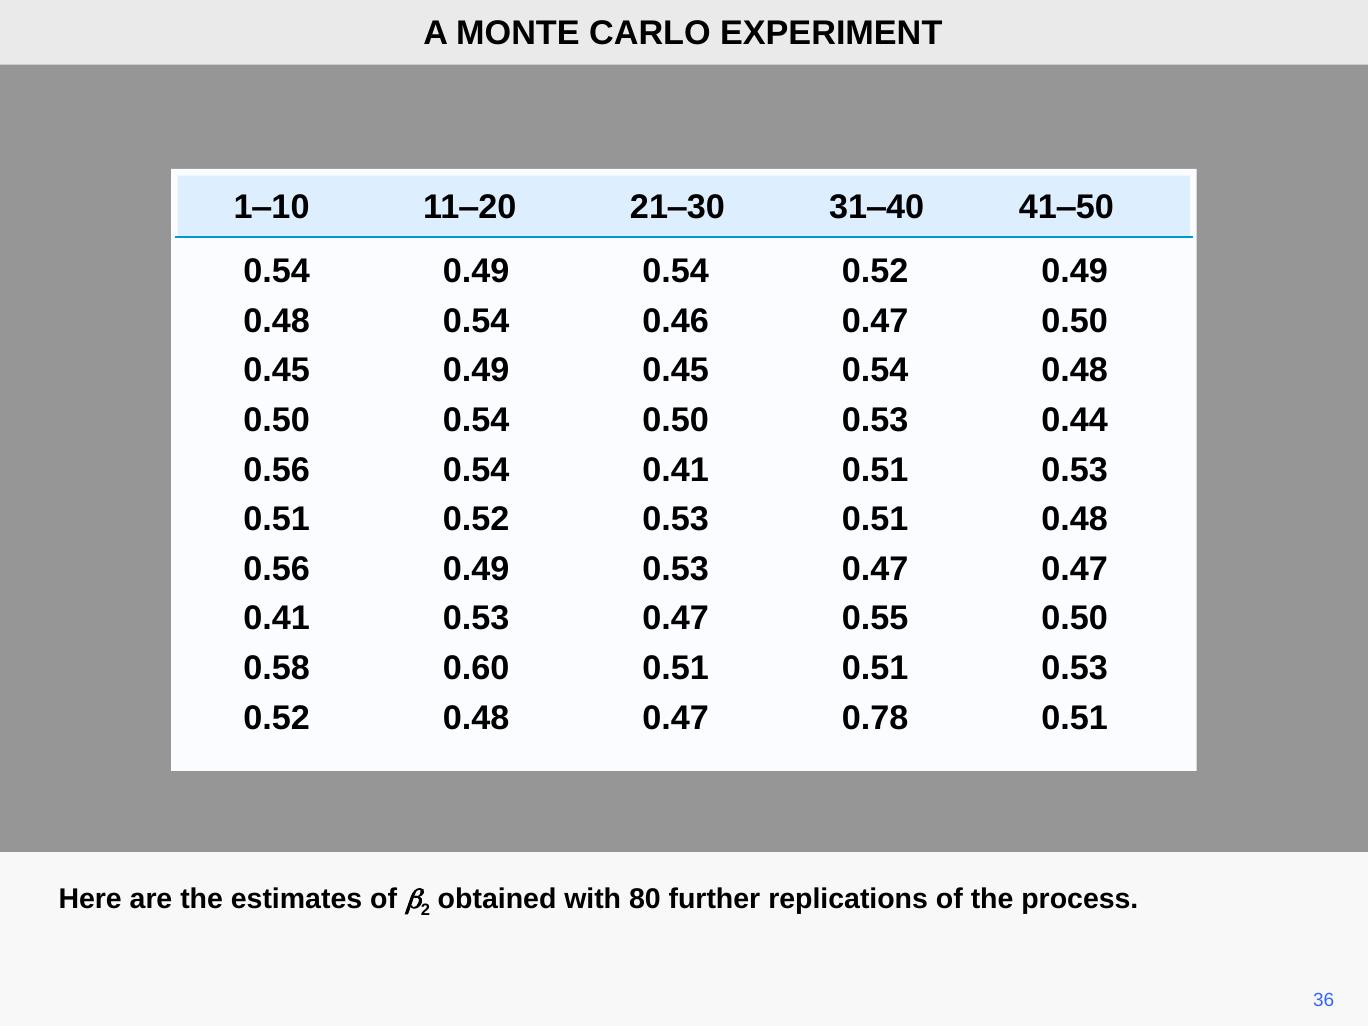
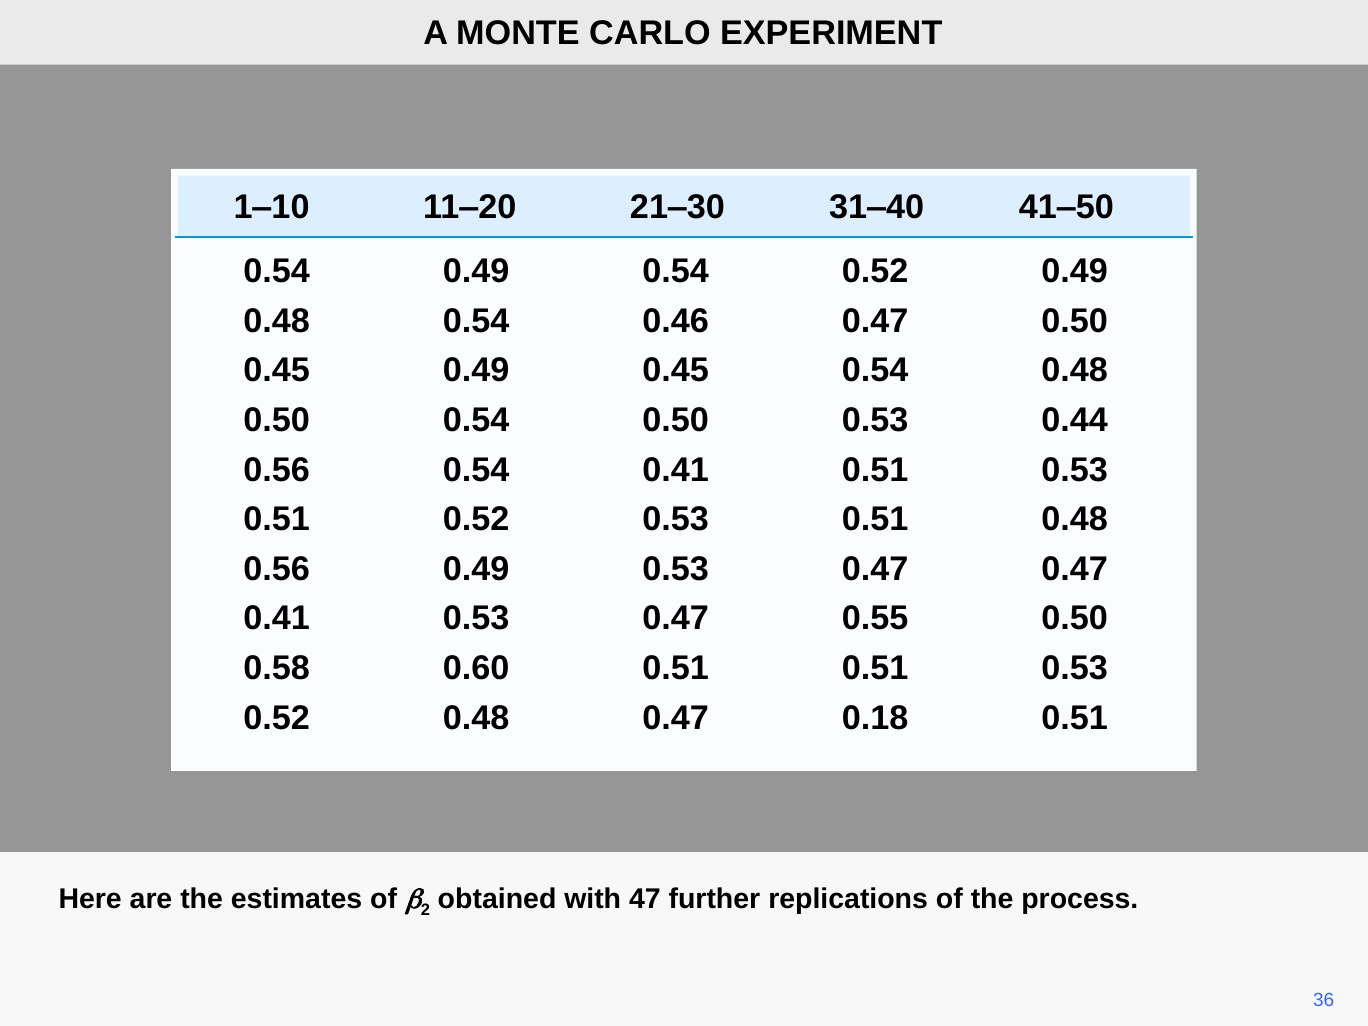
0.78: 0.78 -> 0.18
80: 80 -> 47
